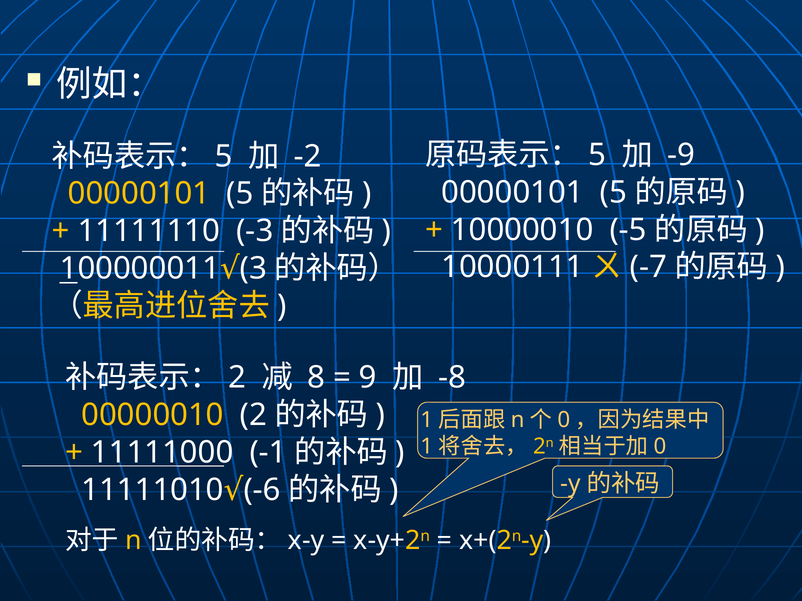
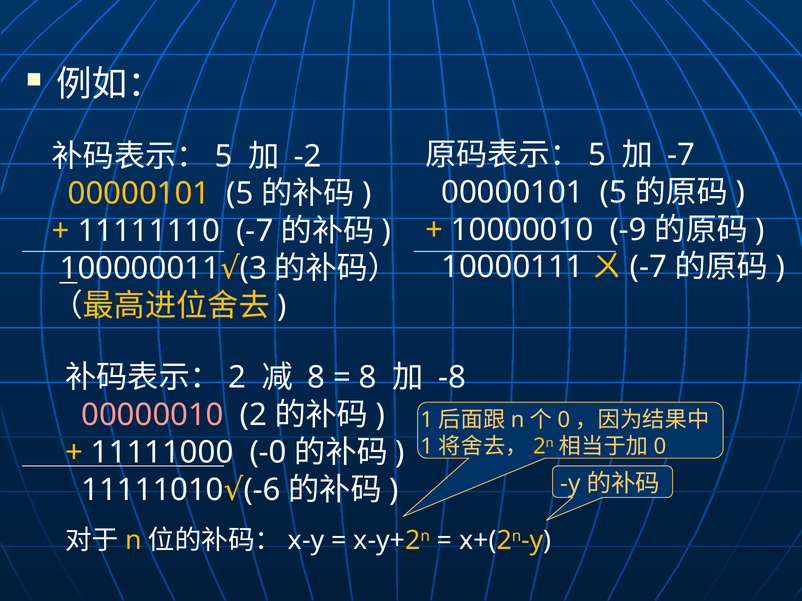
-9 at (681, 155): -9 -> -7
-5: -5 -> -9
11111110 -3: -3 -> -7
9 at (368, 378): 9 -> 8
00000010 colour: yellow -> pink
-1: -1 -> -0
